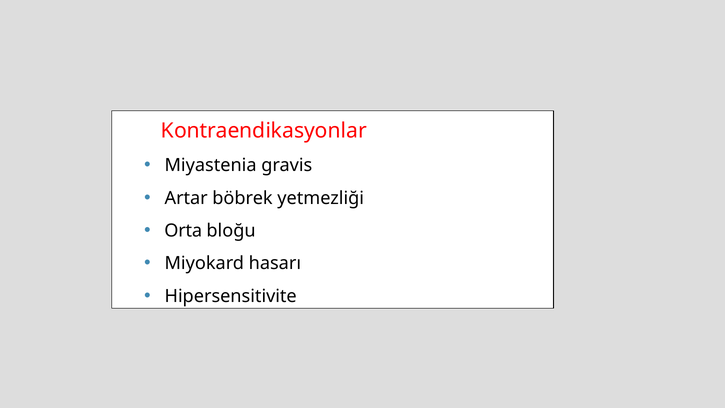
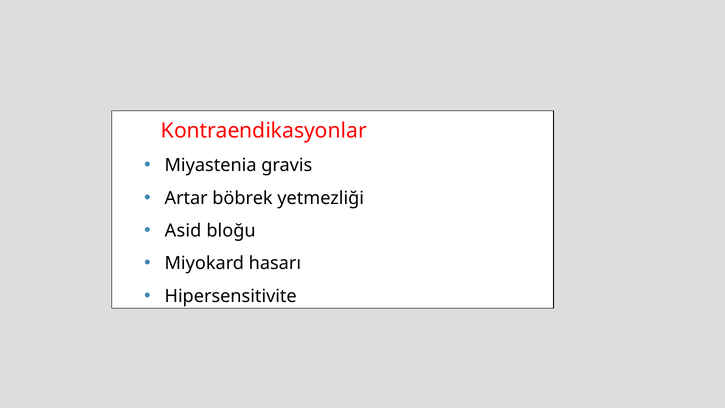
Orta: Orta -> Asid
